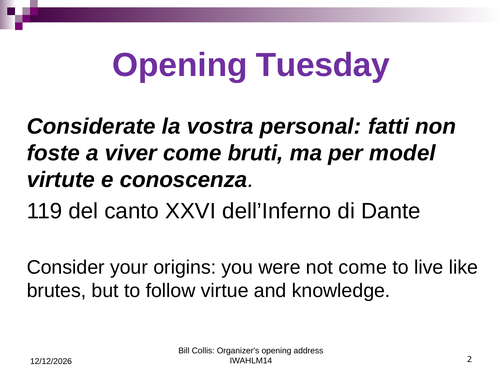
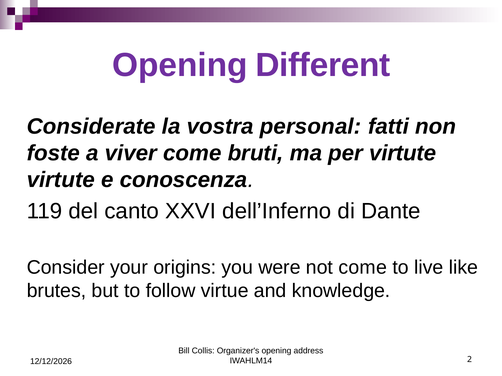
Tuesday: Tuesday -> Different
per model: model -> virtute
